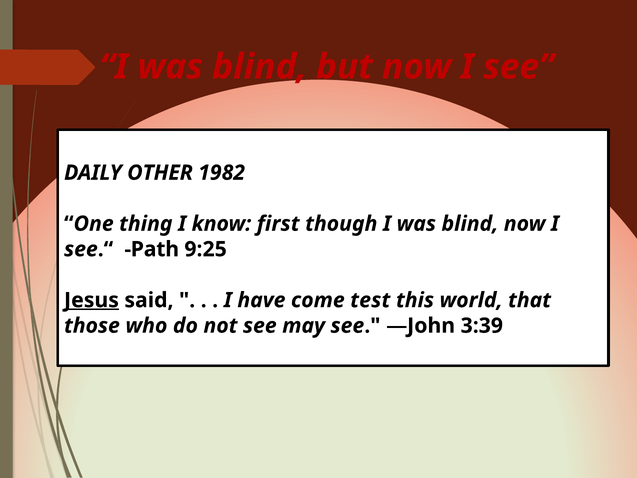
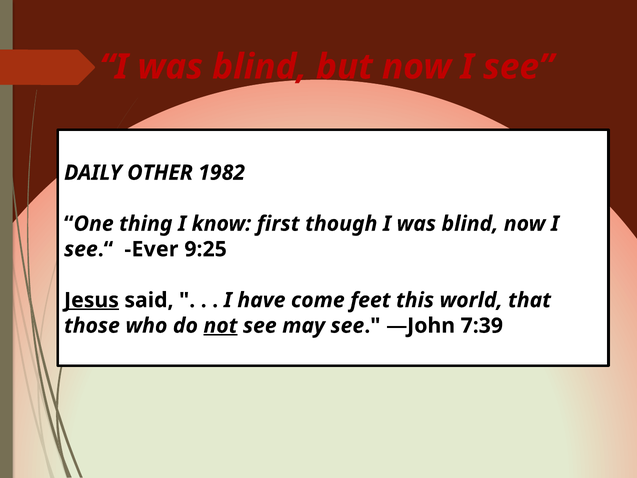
Path: Path -> Ever
test: test -> feet
not underline: none -> present
3:39: 3:39 -> 7:39
